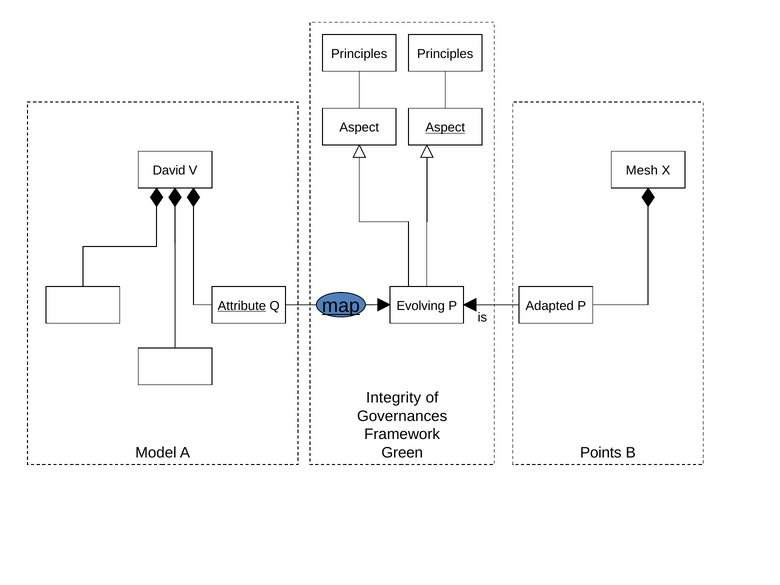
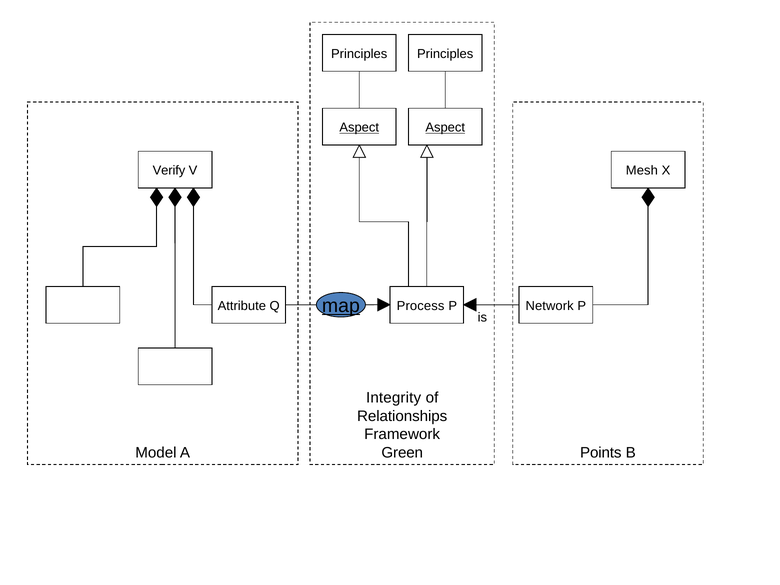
Aspect at (359, 128) underline: none -> present
David: David -> Verify
Attribute underline: present -> none
Evolving: Evolving -> Process
Adapted: Adapted -> Network
Governances: Governances -> Relationships
